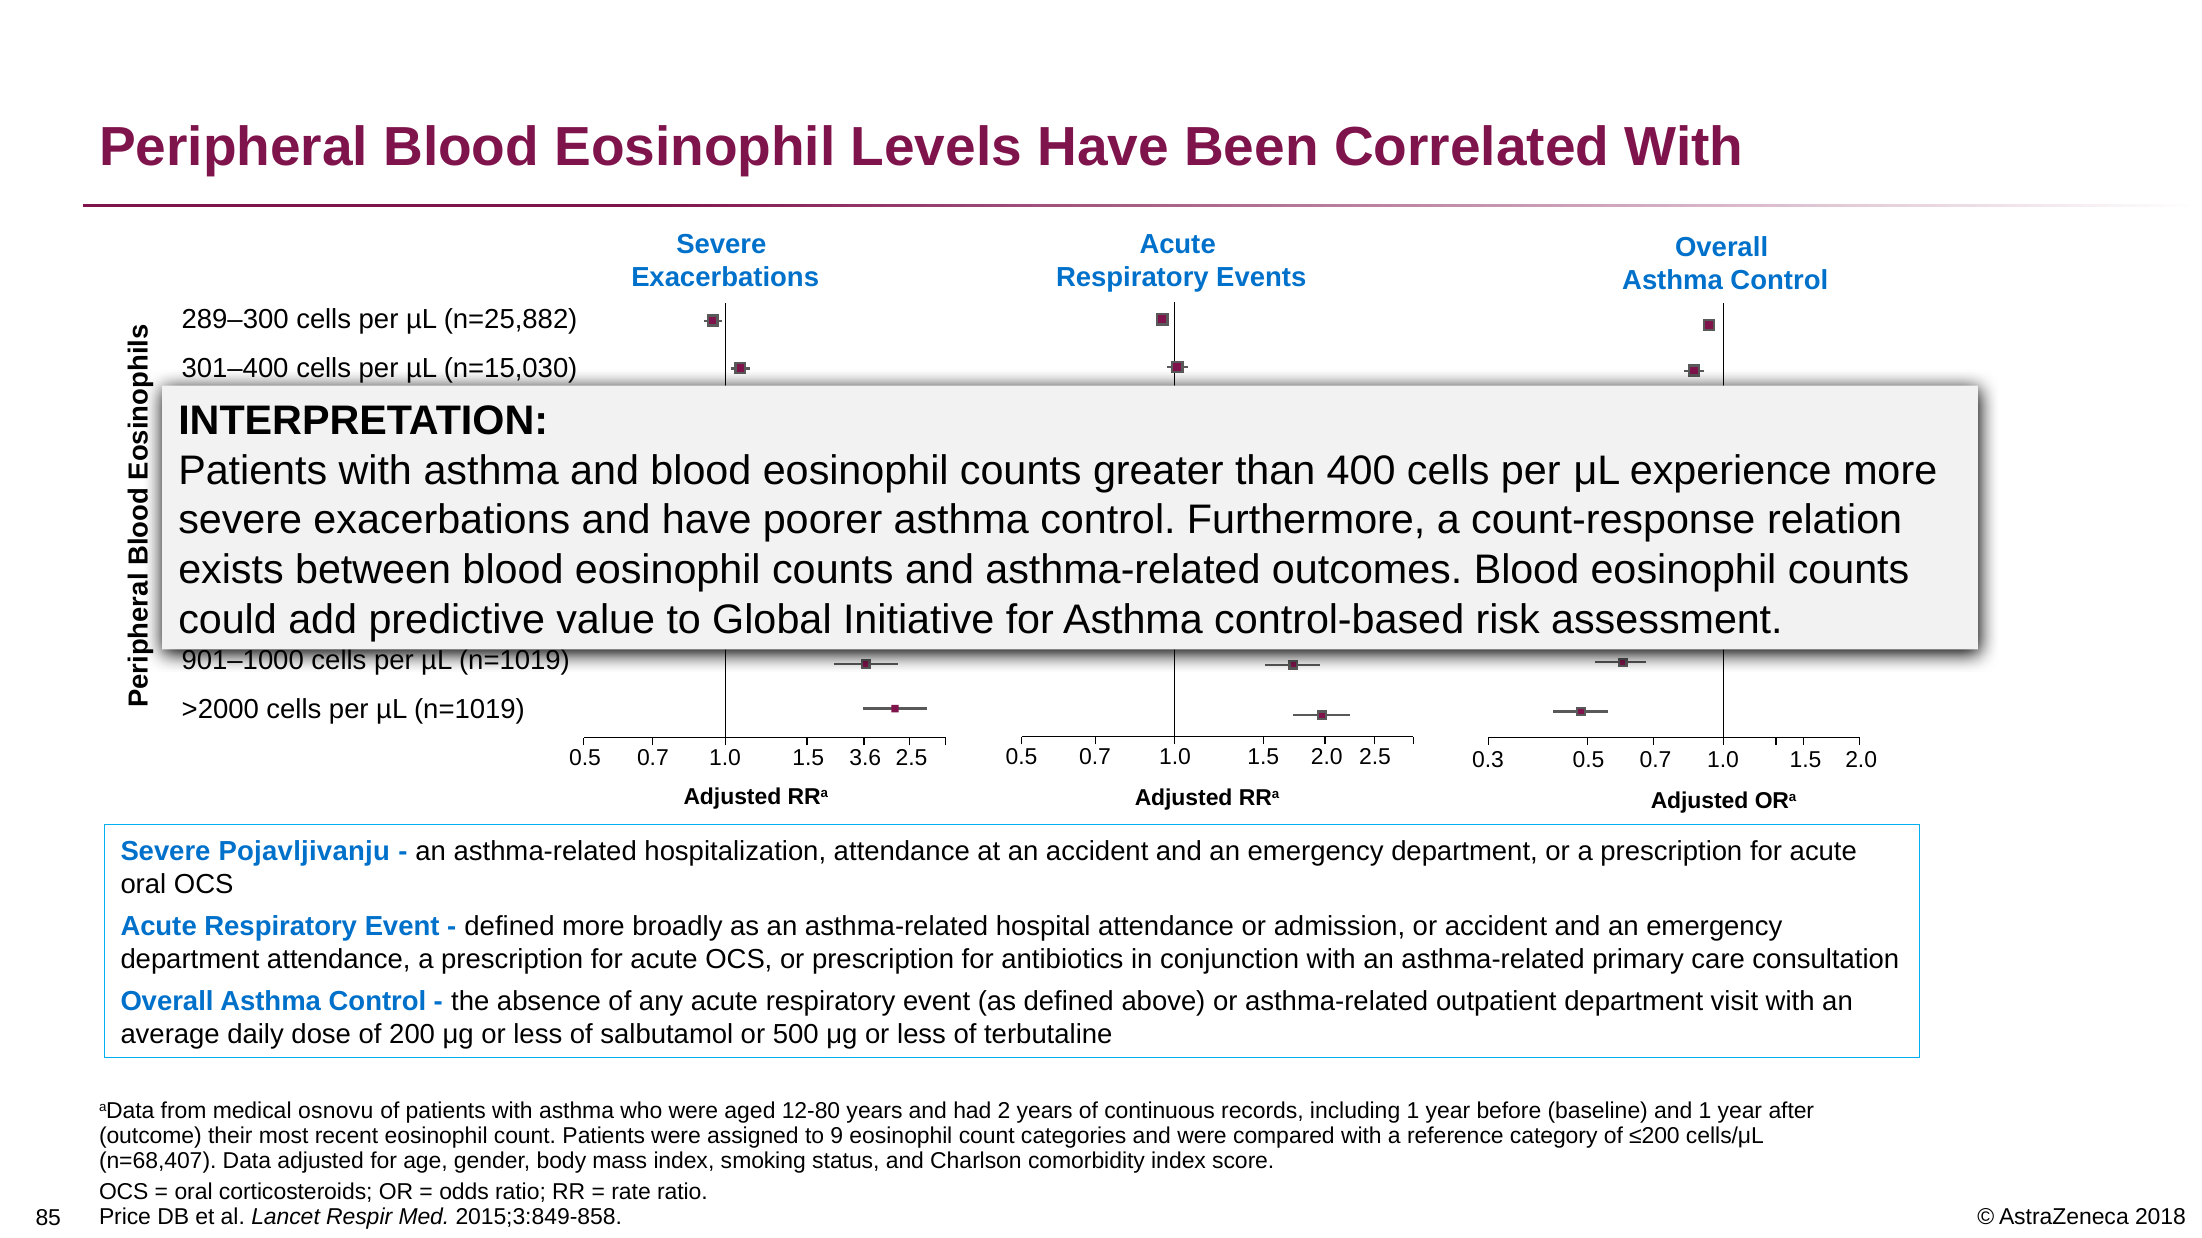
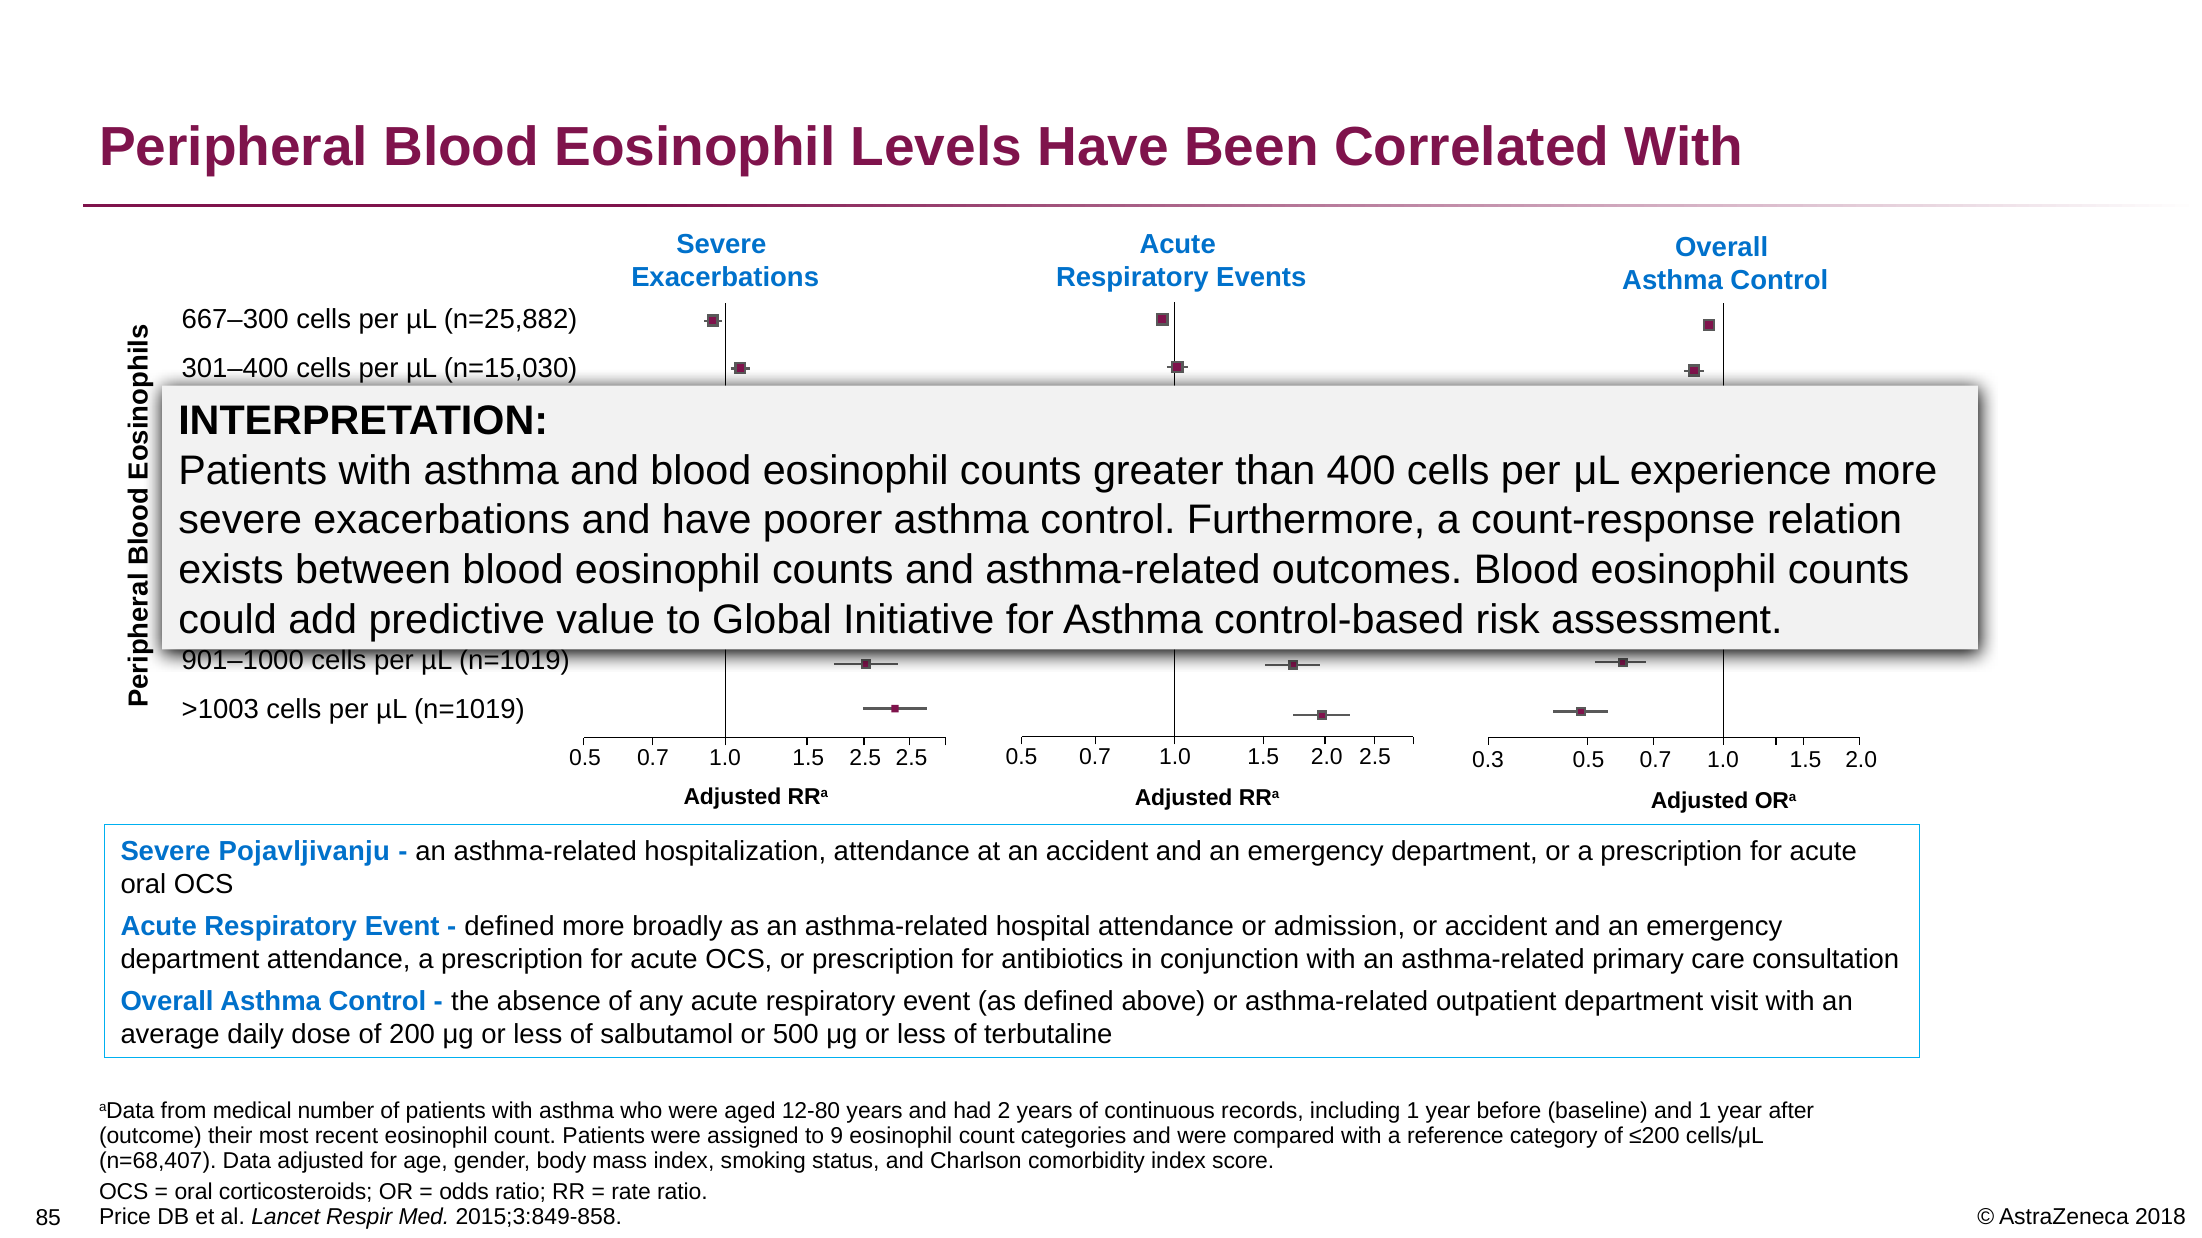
289–300: 289–300 -> 667–300
>2000: >2000 -> >1003
1.5 3.6: 3.6 -> 2.5
osnovu: osnovu -> number
